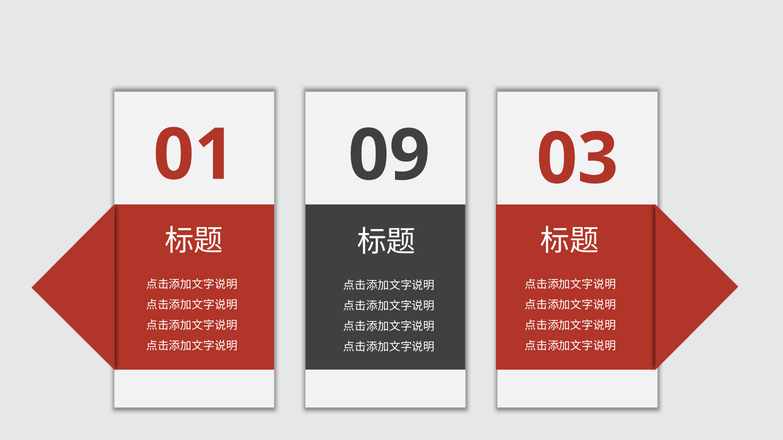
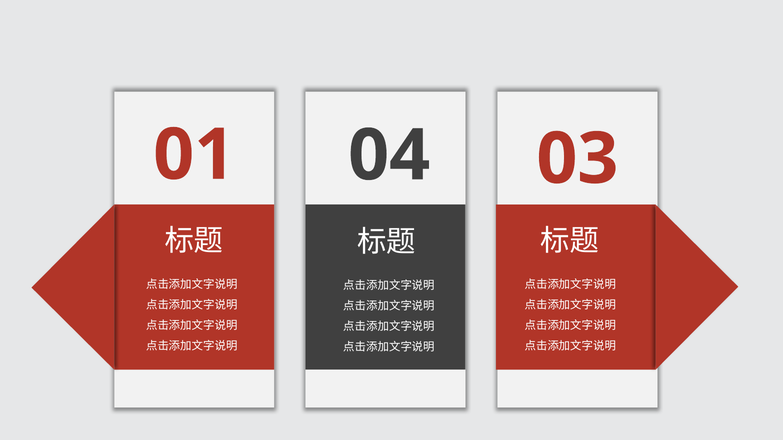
09: 09 -> 04
